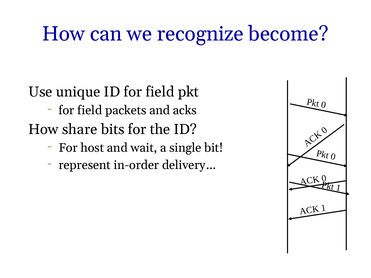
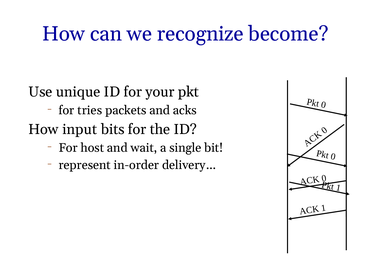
ID for field: field -> your
field at (90, 110): field -> tries
share: share -> input
